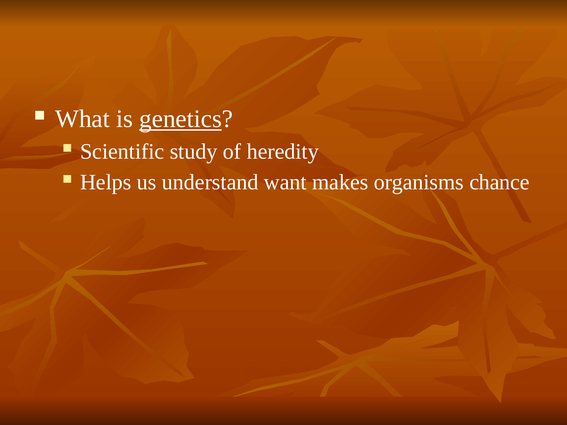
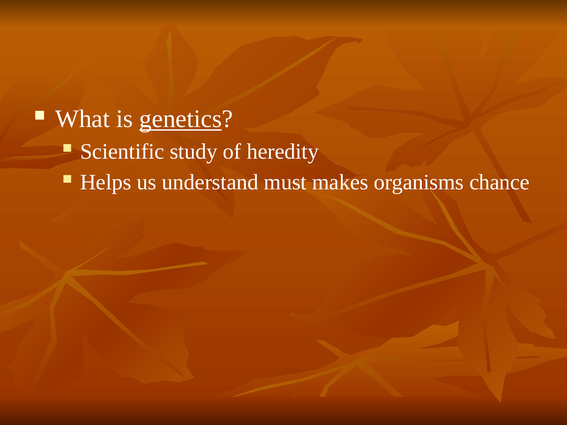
want: want -> must
